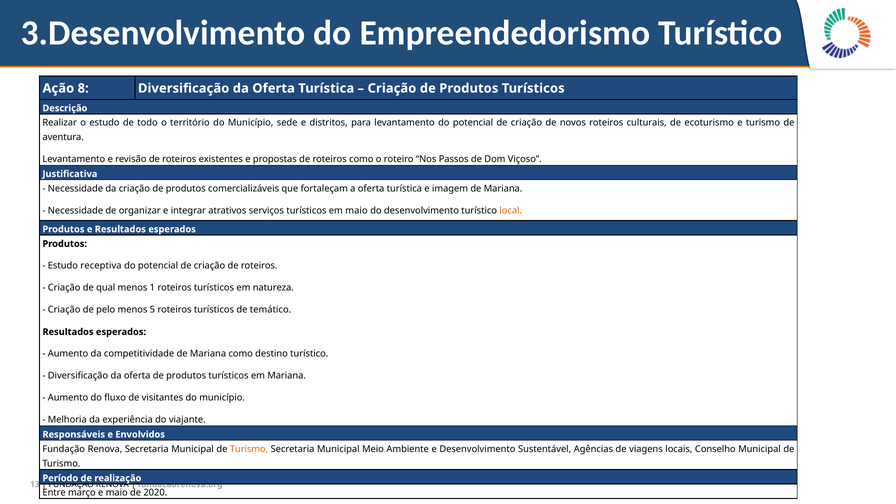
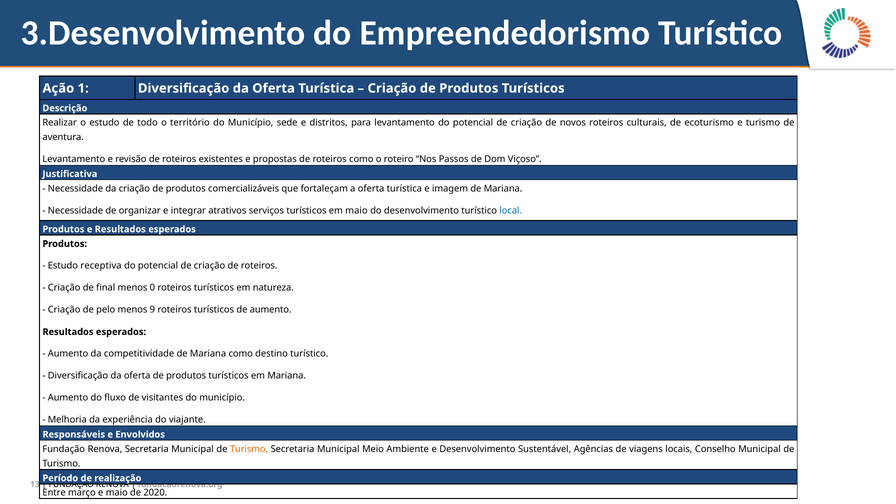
8: 8 -> 1
local colour: orange -> blue
qual: qual -> final
1: 1 -> 0
5: 5 -> 9
de temático: temático -> aumento
